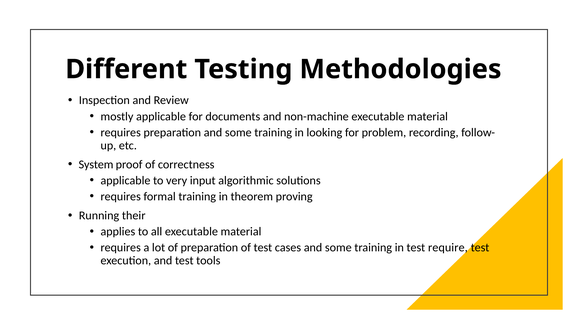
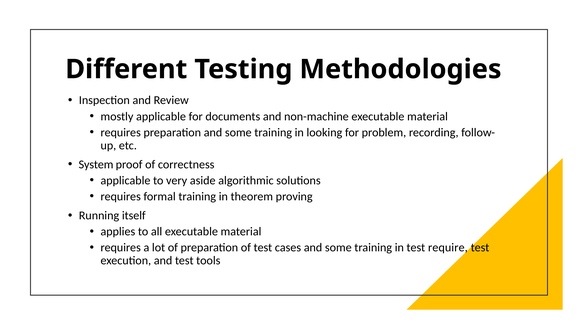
input: input -> aside
their: their -> itself
